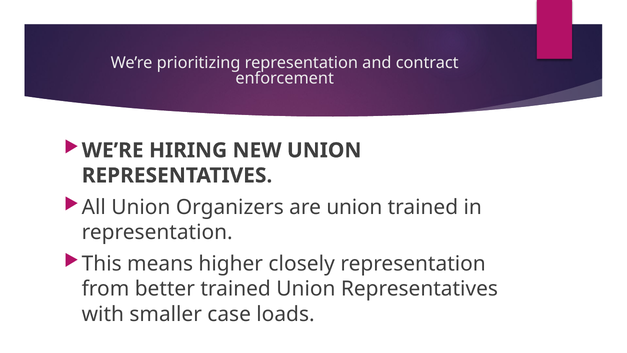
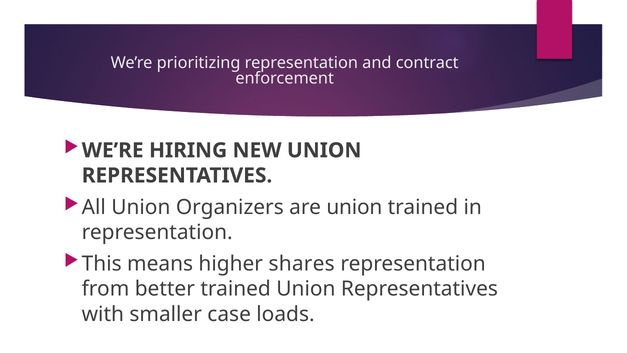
closely: closely -> shares
